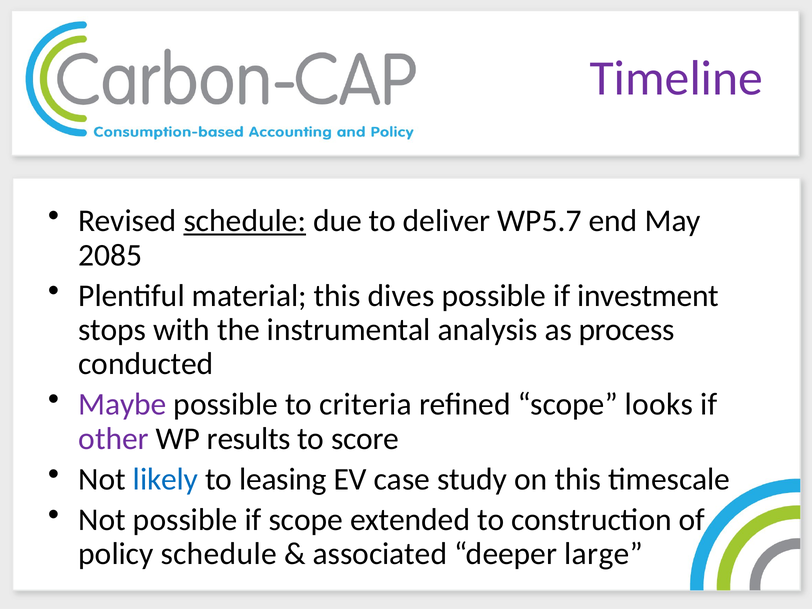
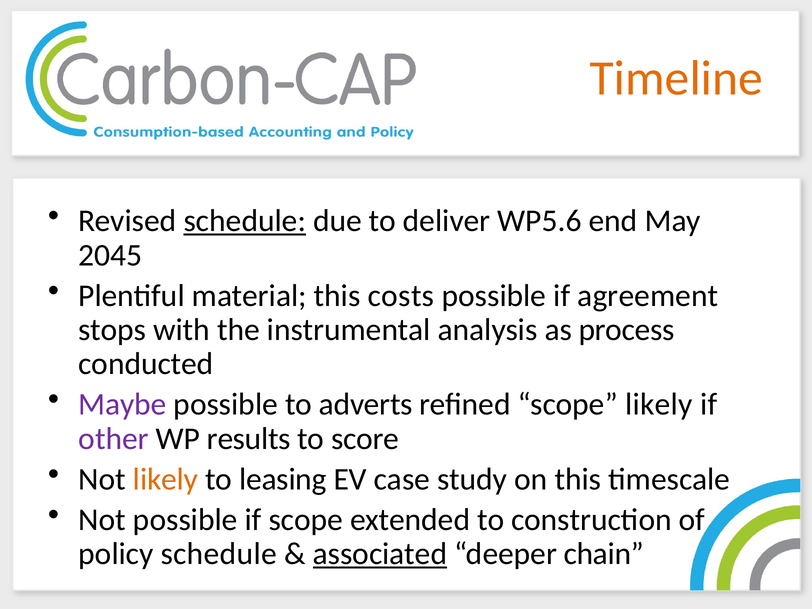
Timeline colour: purple -> orange
WP5.7: WP5.7 -> WP5.6
2085: 2085 -> 2045
dives: dives -> costs
investment: investment -> agreement
criteria: criteria -> adverts
scope looks: looks -> likely
likely at (166, 479) colour: blue -> orange
associated underline: none -> present
large: large -> chain
